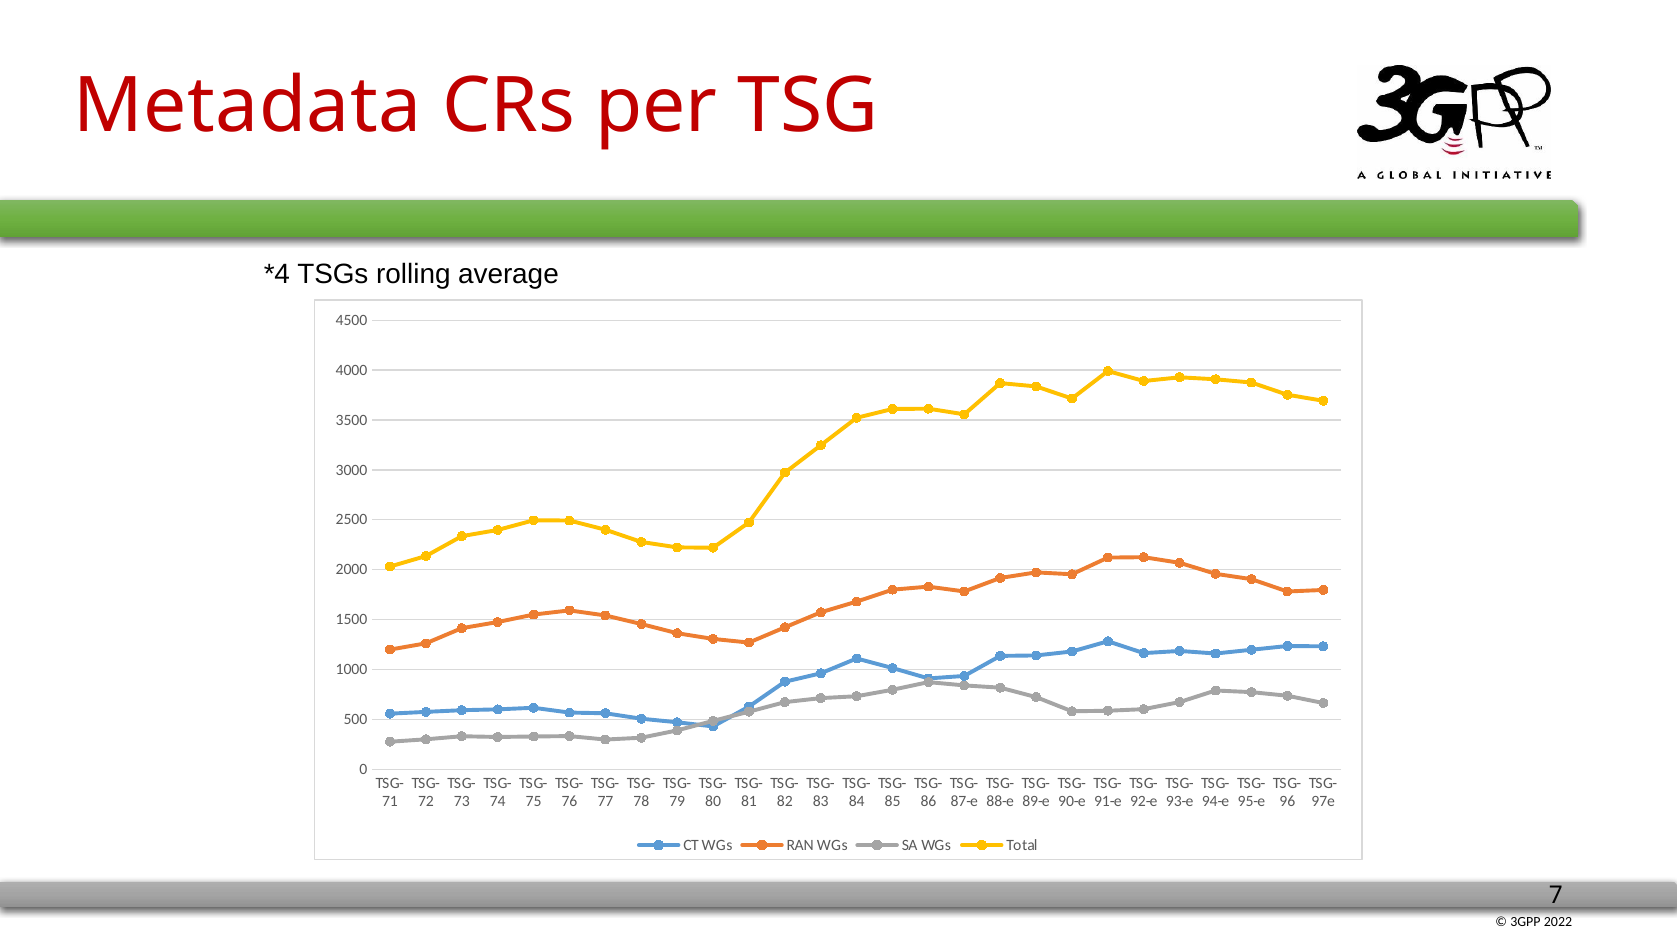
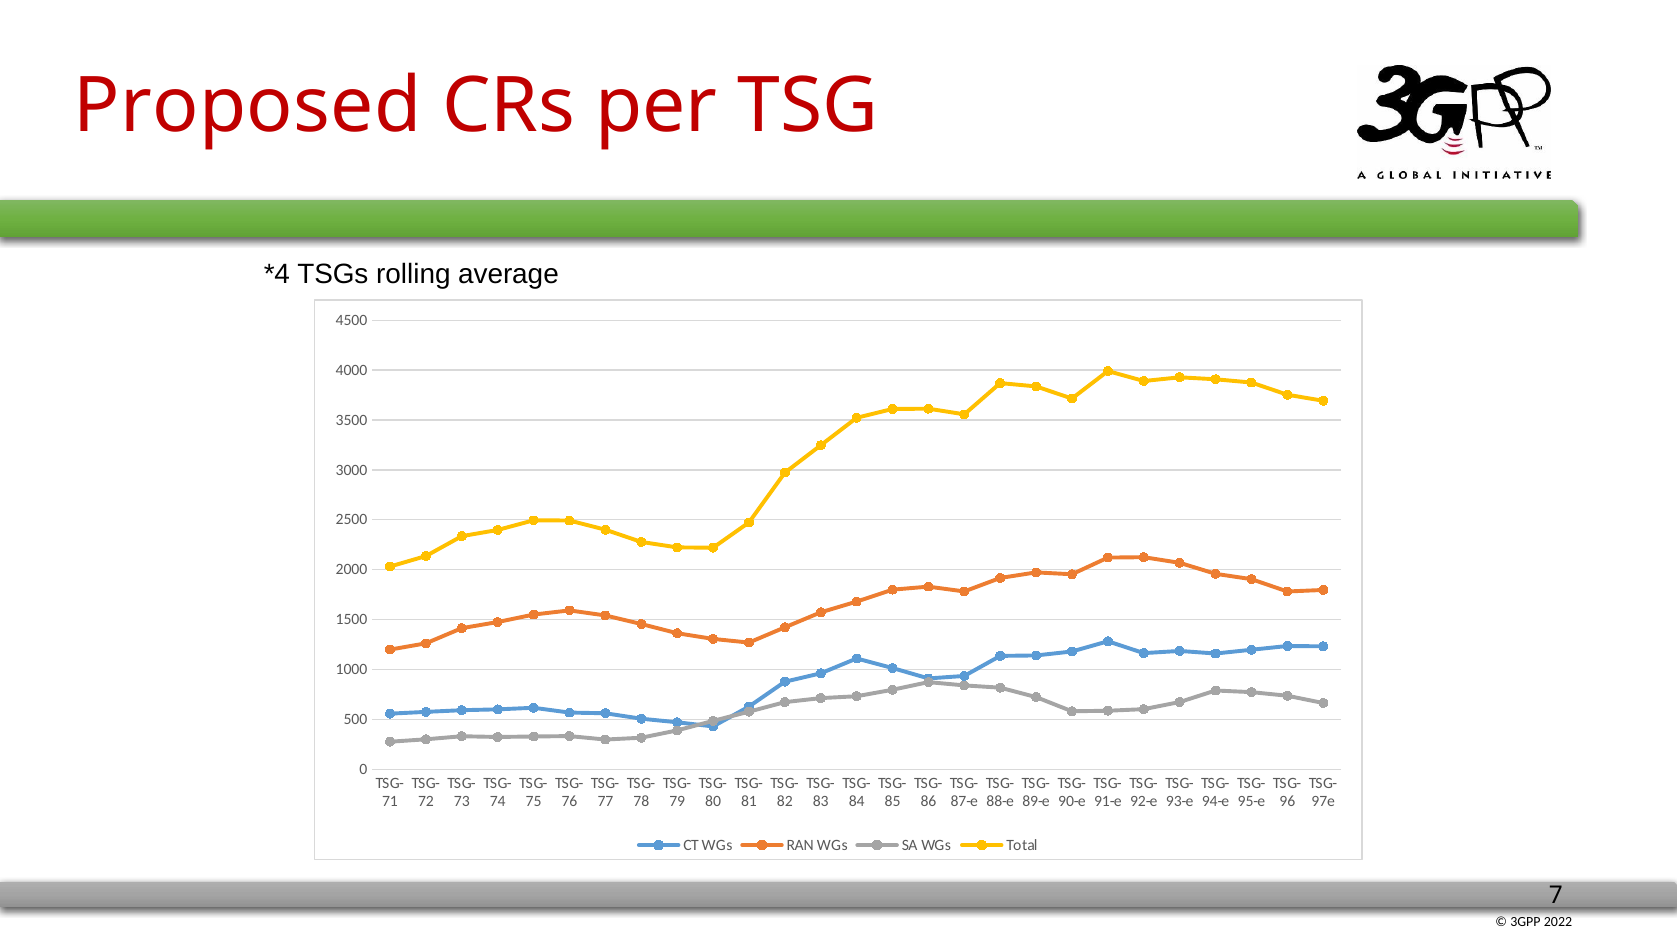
Metadata: Metadata -> Proposed
